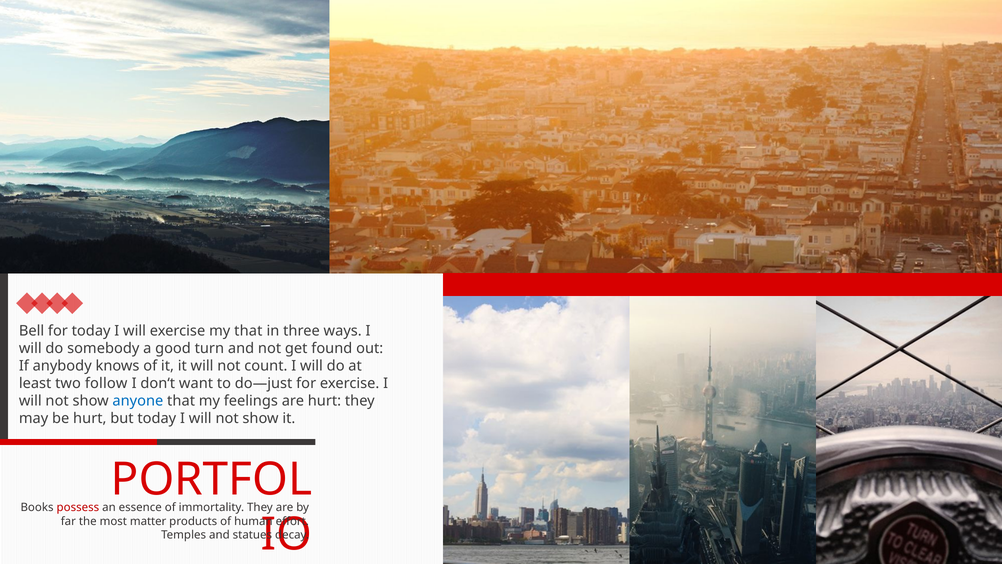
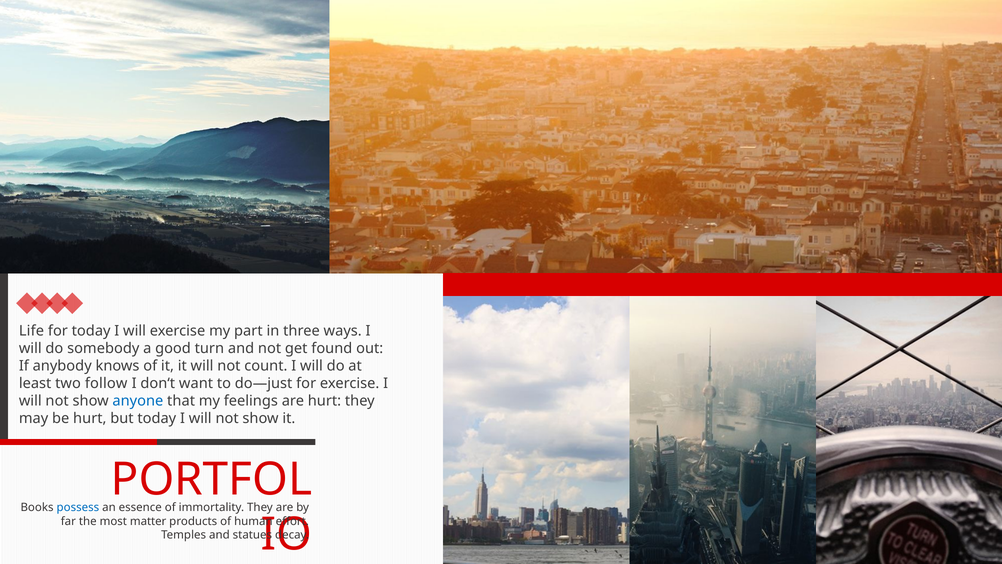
Bell: Bell -> Life
my that: that -> part
possess colour: red -> blue
